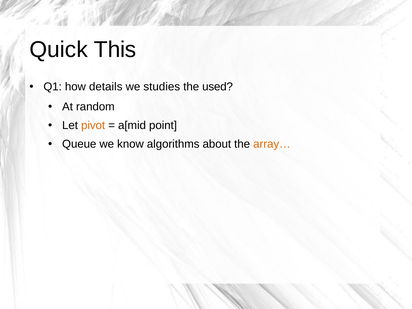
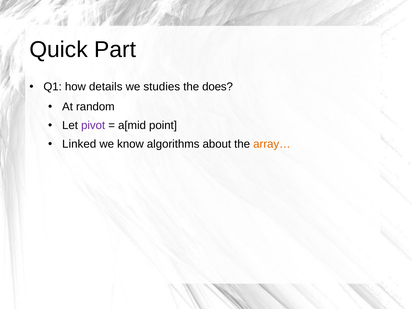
This: This -> Part
used: used -> does
pivot colour: orange -> purple
Queue: Queue -> Linked
